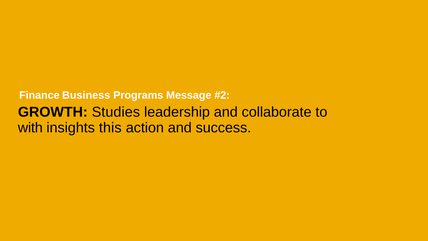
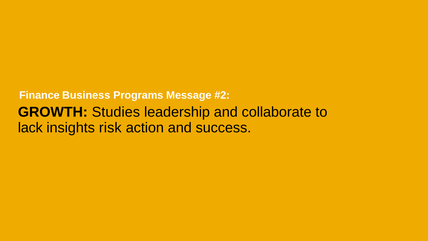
with: with -> lack
this: this -> risk
